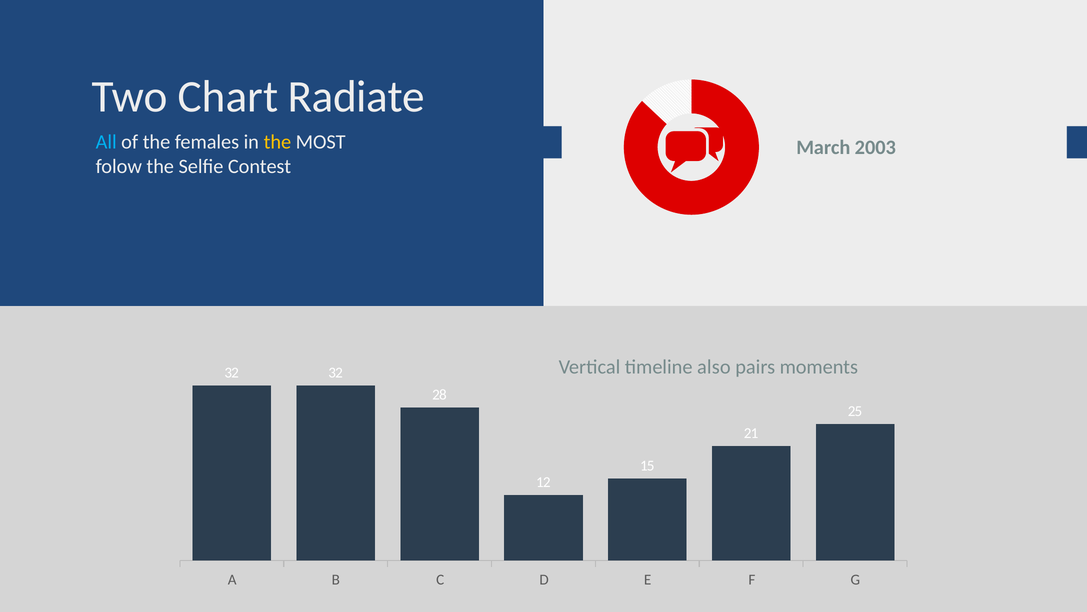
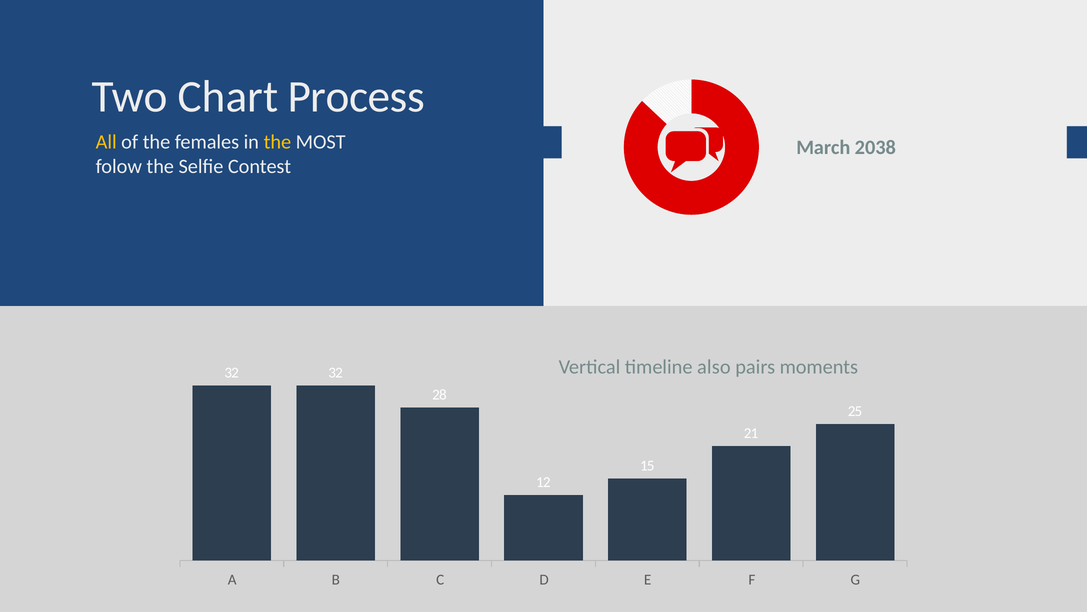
Radiate: Radiate -> Process
All colour: light blue -> yellow
2003: 2003 -> 2038
